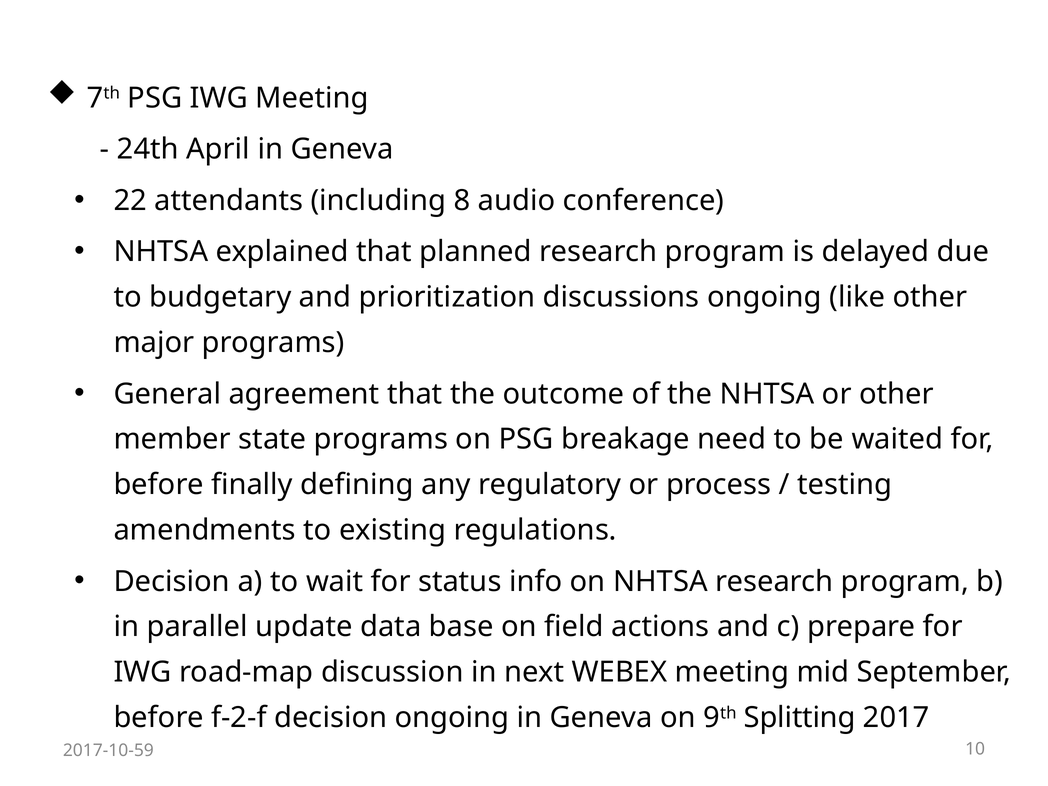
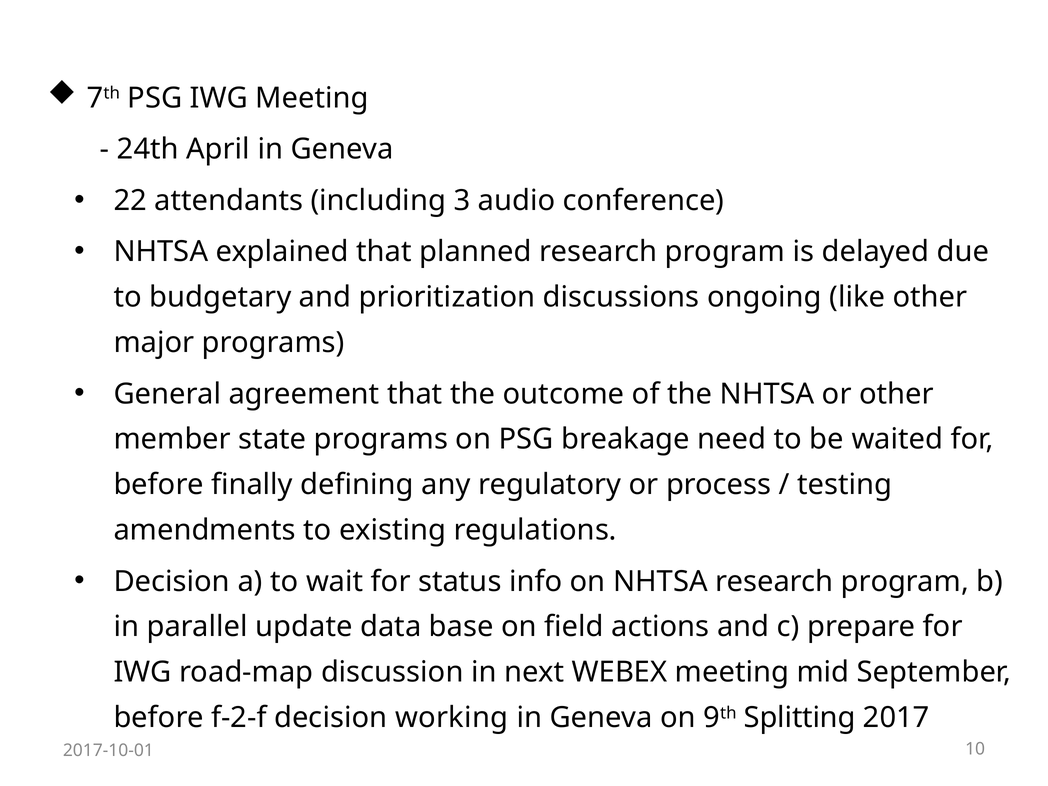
8: 8 -> 3
decision ongoing: ongoing -> working
2017-10-59: 2017-10-59 -> 2017-10-01
